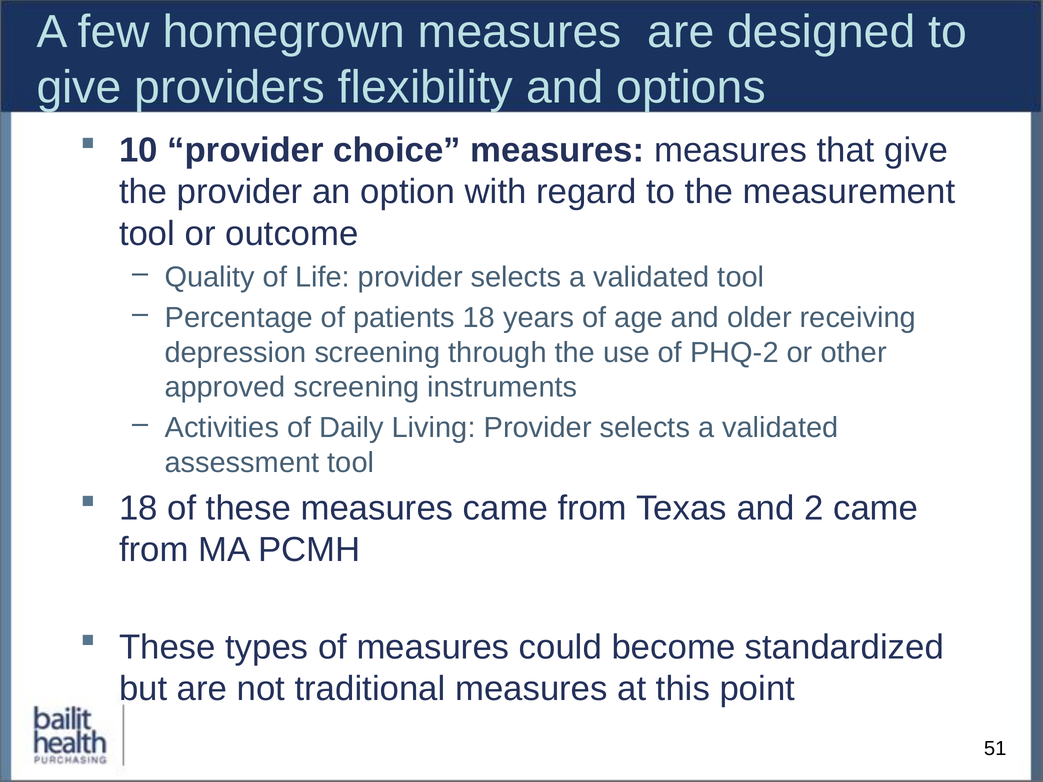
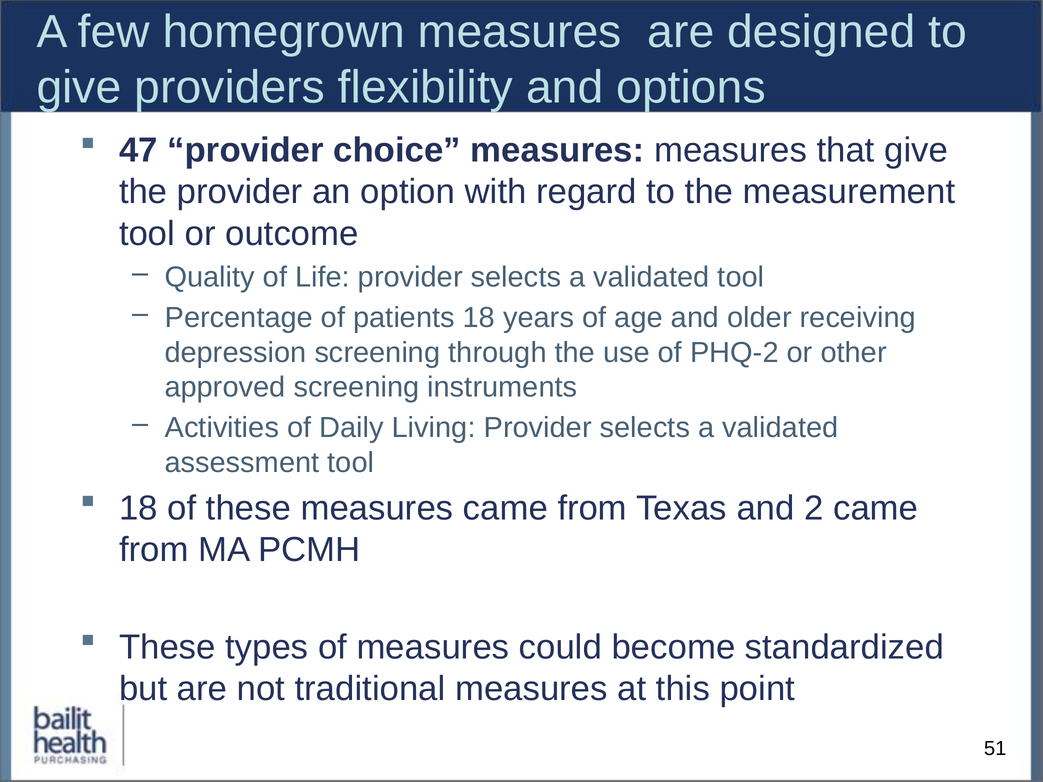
10: 10 -> 47
